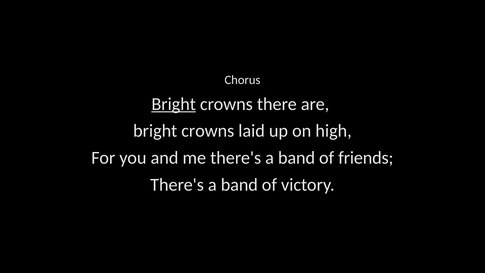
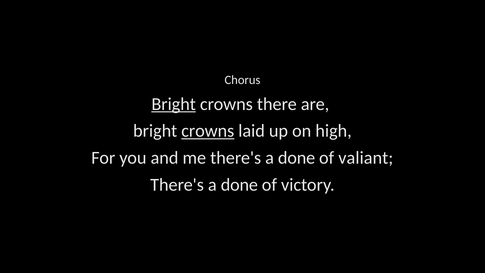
crowns at (208, 131) underline: none -> present
me there's a band: band -> done
friends: friends -> valiant
band at (239, 185): band -> done
